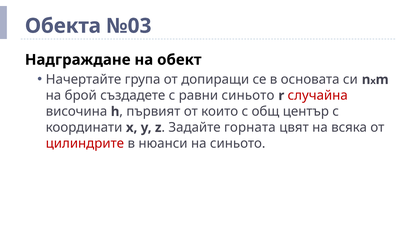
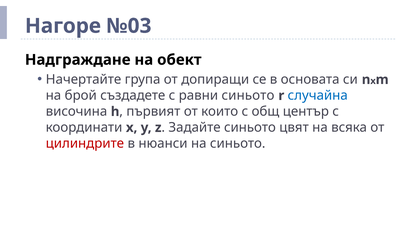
Обекта: Обекта -> Нагоре
случайна colour: red -> blue
Задайте горната: горната -> синьото
